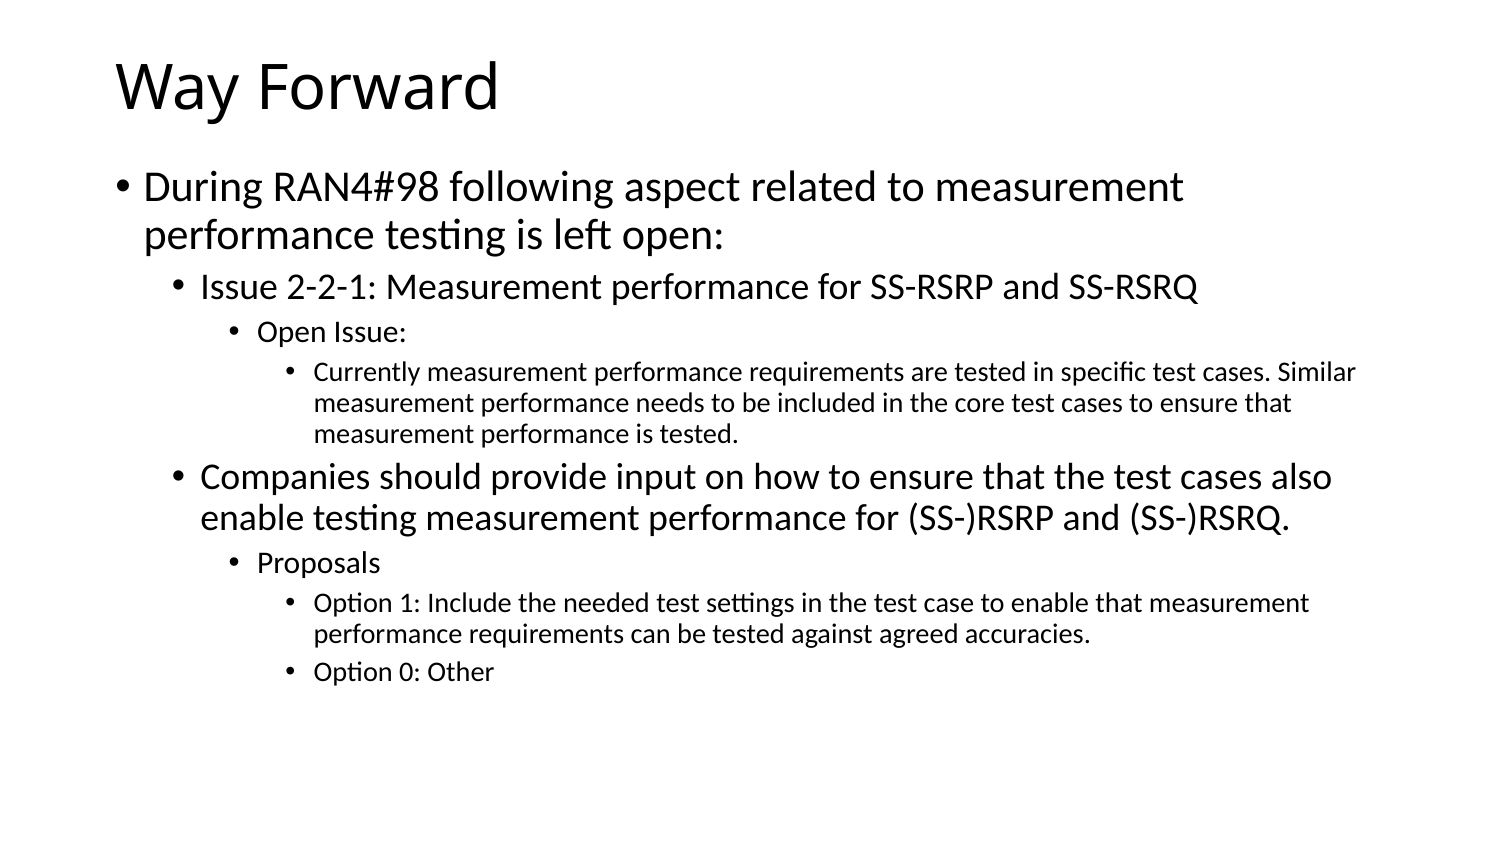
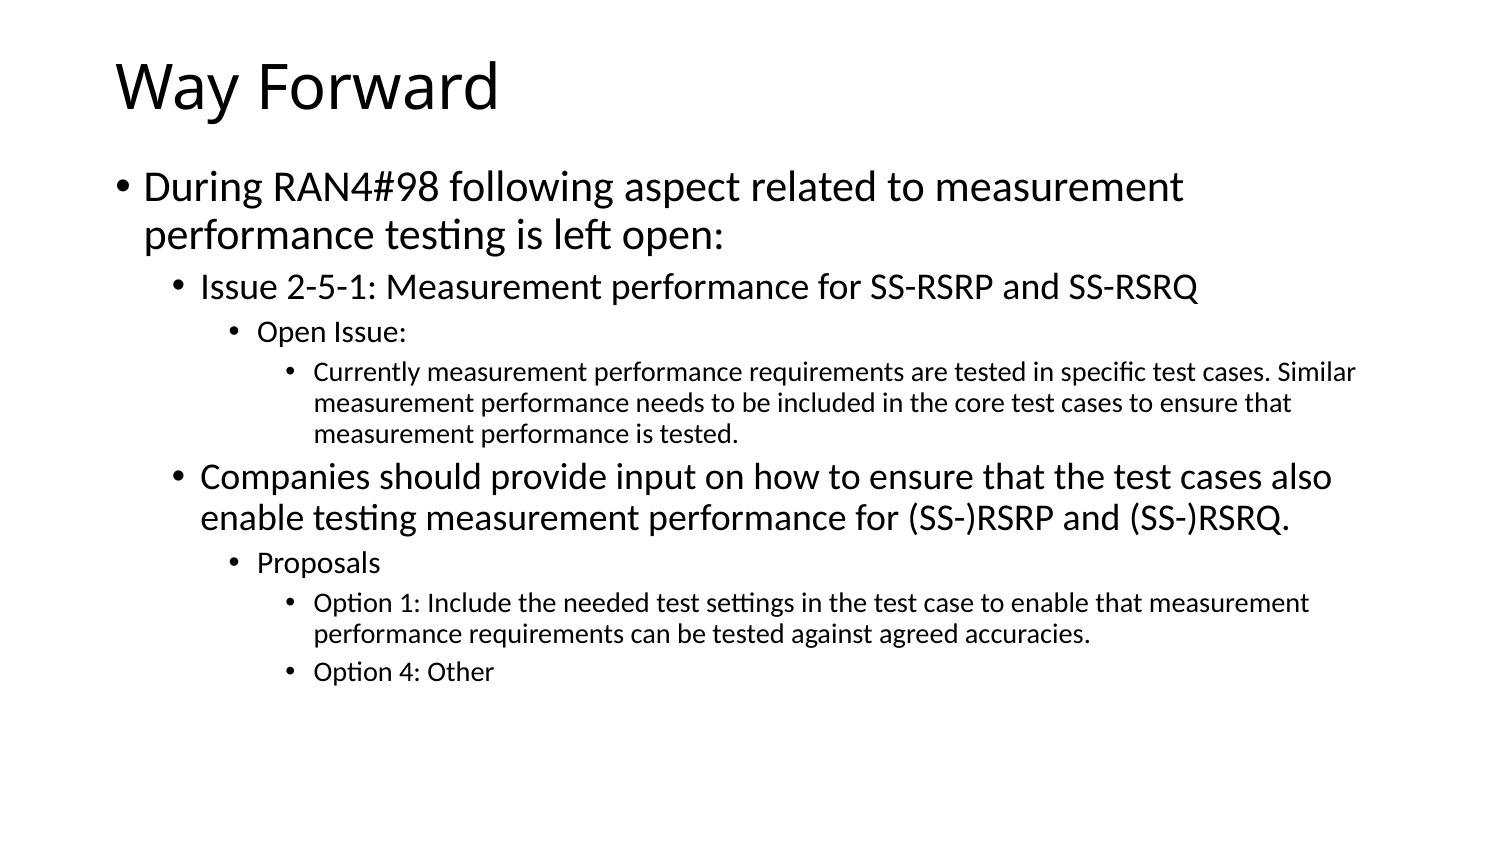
2-2-1: 2-2-1 -> 2-5-1
0: 0 -> 4
